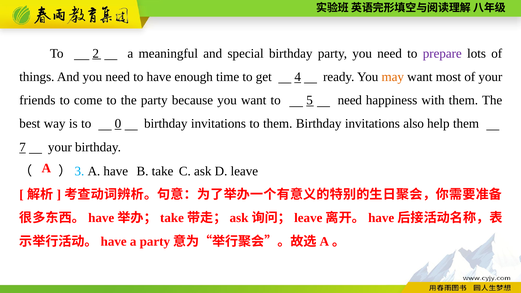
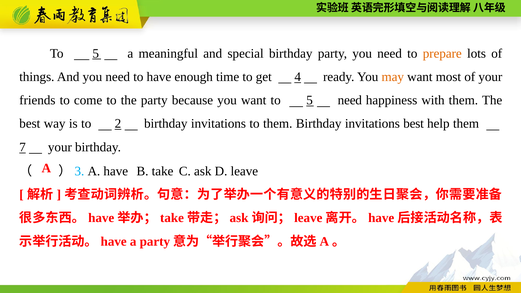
2 at (96, 53): 2 -> 5
prepare colour: purple -> orange
0: 0 -> 2
invitations also: also -> best
